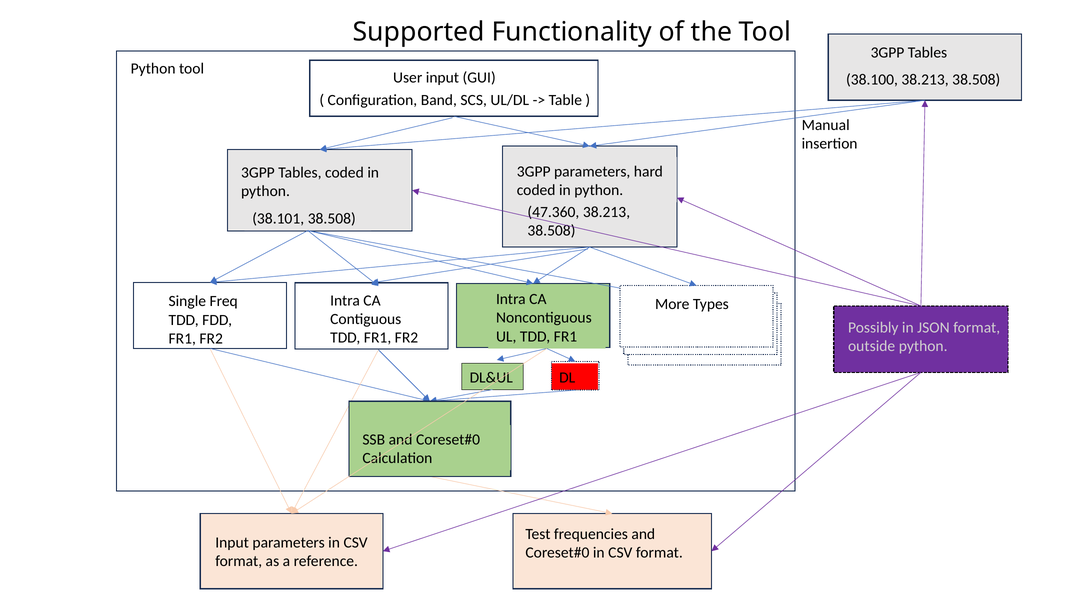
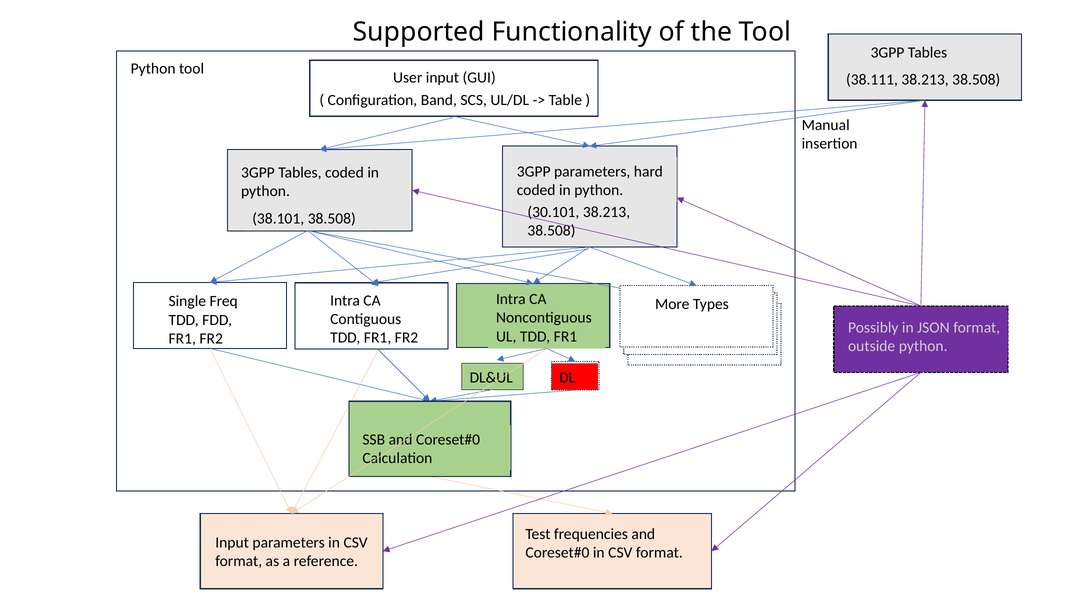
38.100: 38.100 -> 38.111
47.360: 47.360 -> 30.101
